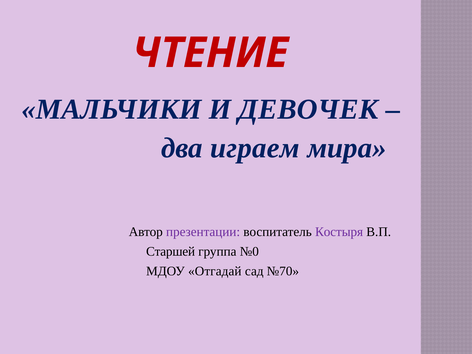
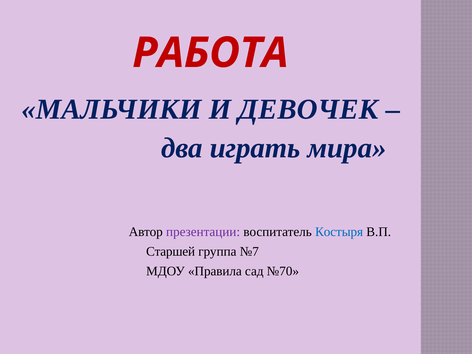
ЧТЕНИЕ: ЧТЕНИЕ -> РАБОТА
играем: играем -> играть
Костыря colour: purple -> blue
№0: №0 -> №7
Отгадай: Отгадай -> Правила
